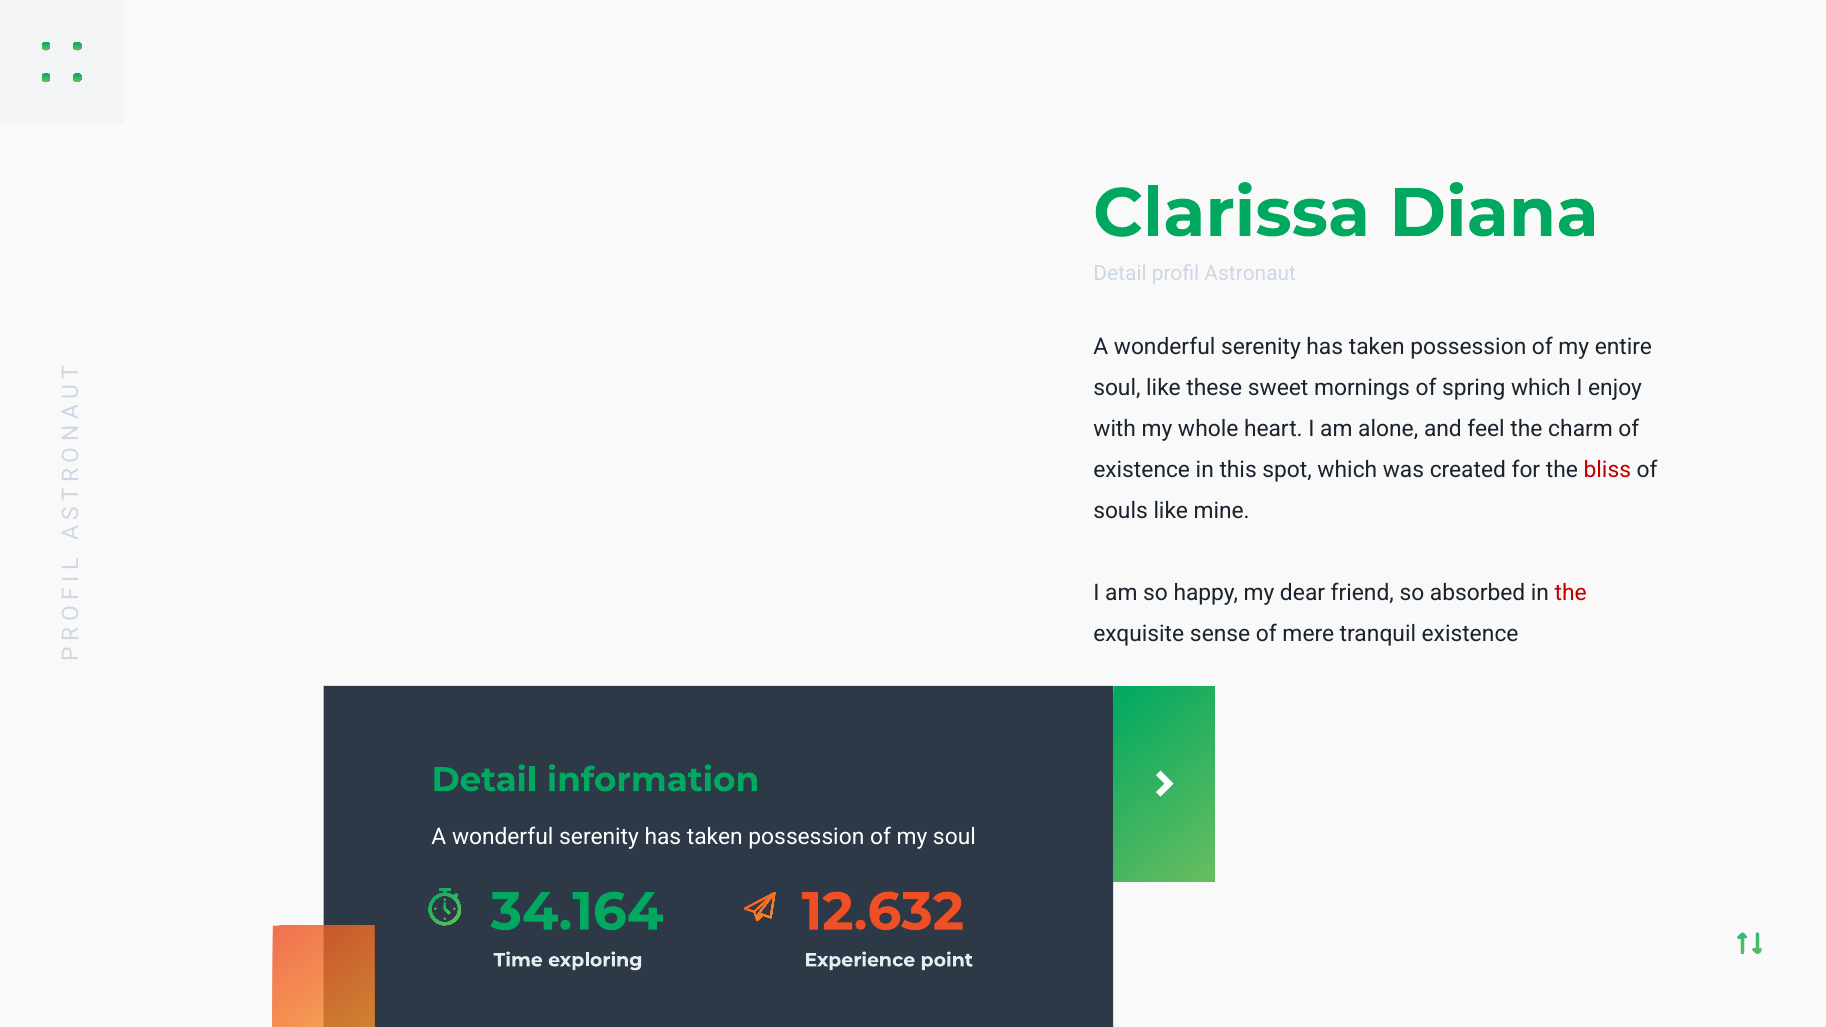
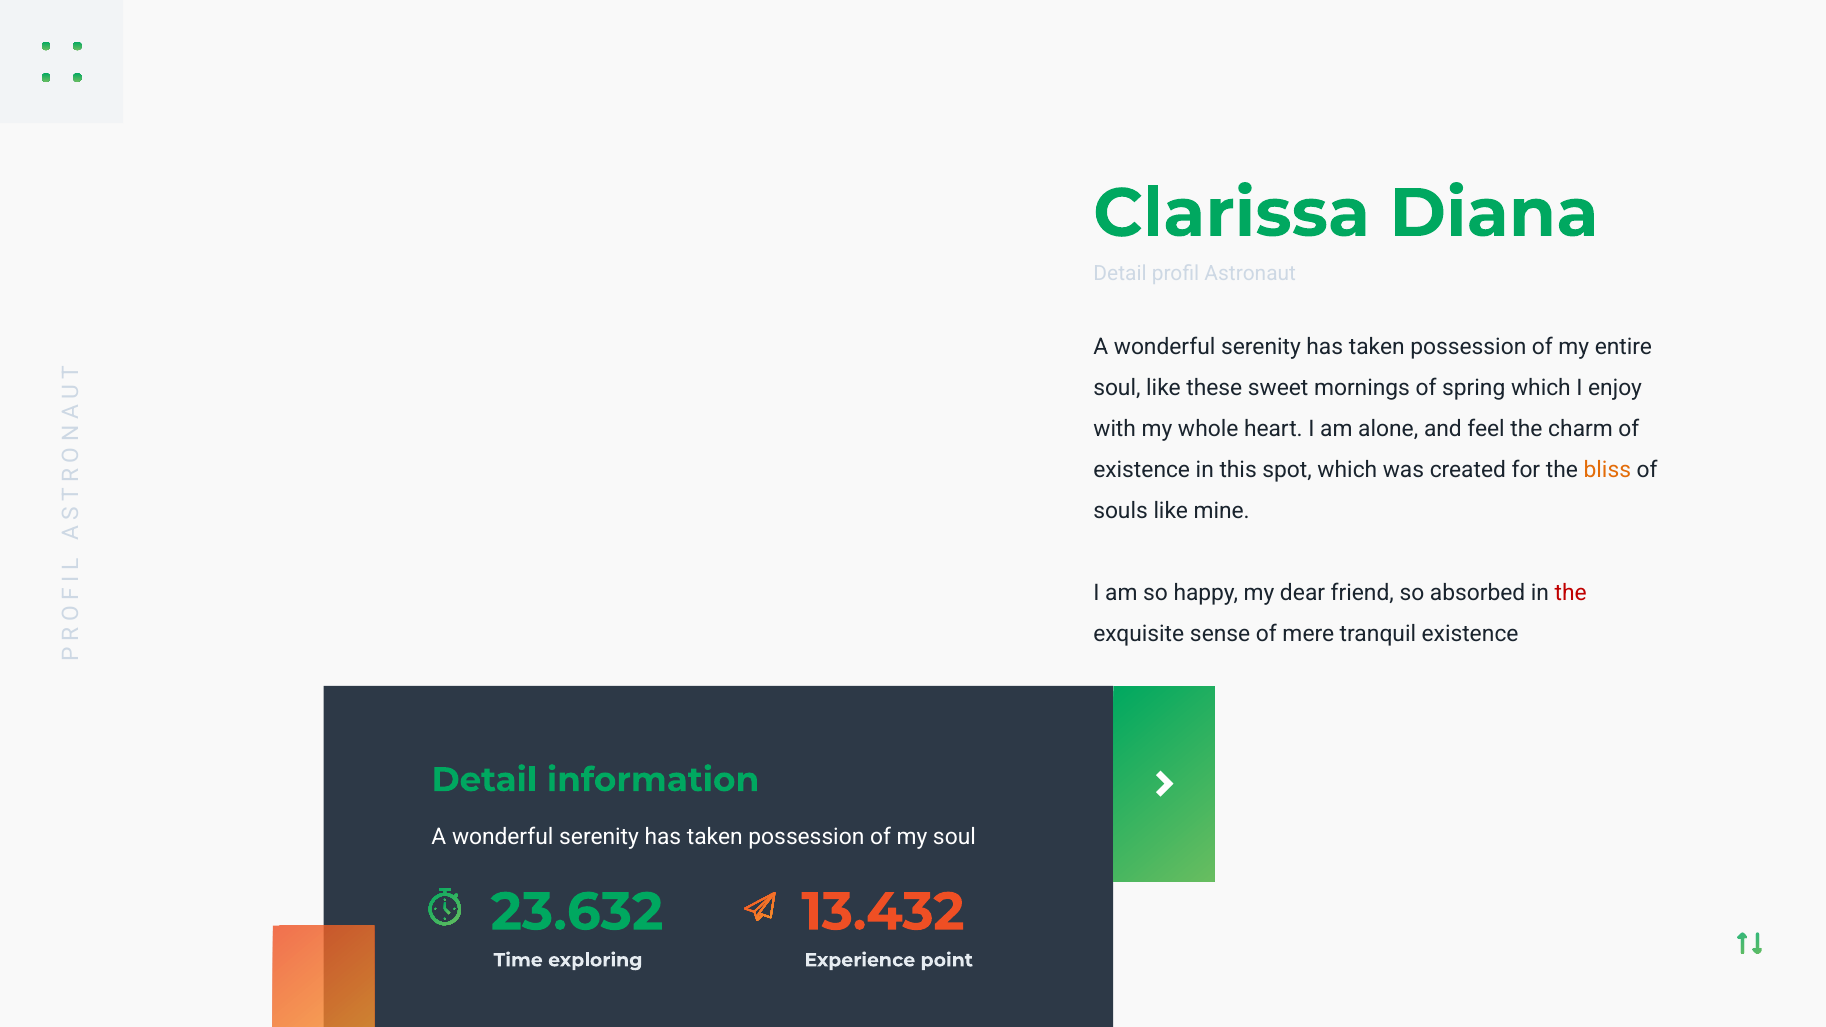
bliss colour: red -> orange
34.164: 34.164 -> 23.632
12.632: 12.632 -> 13.432
